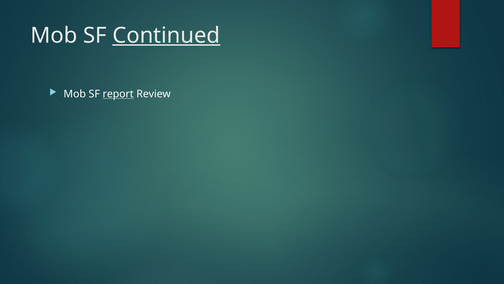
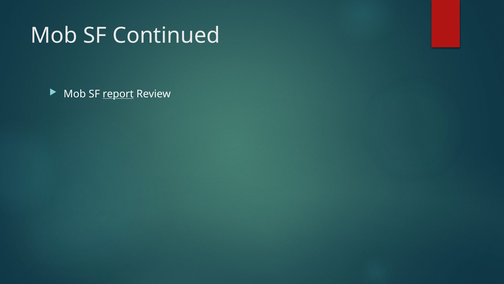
Continued underline: present -> none
